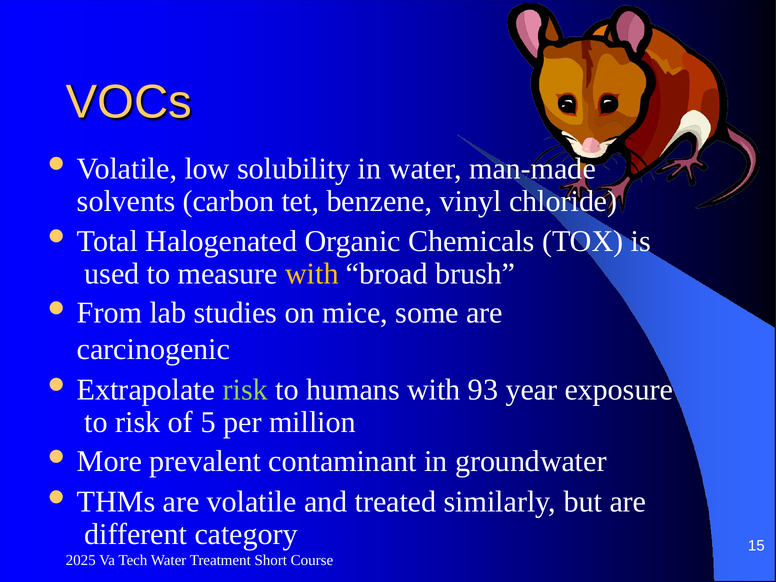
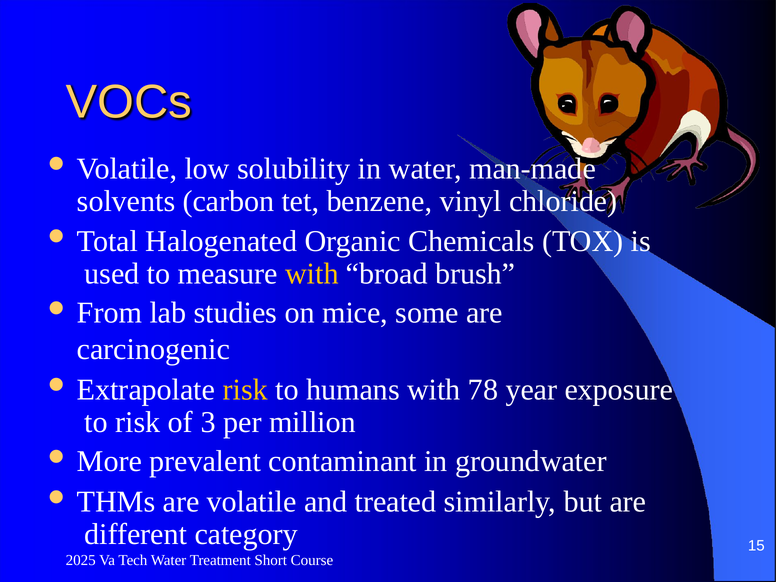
risk at (245, 390) colour: light green -> yellow
93: 93 -> 78
5: 5 -> 3
